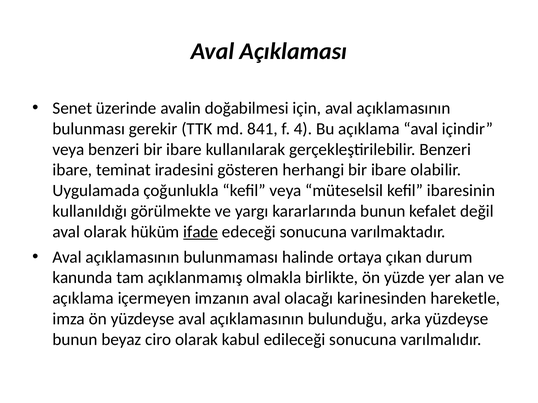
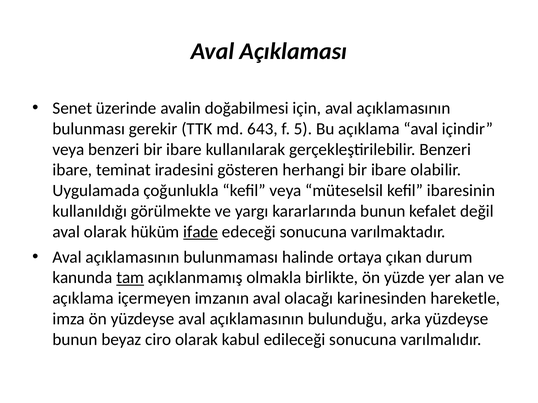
841: 841 -> 643
4: 4 -> 5
tam underline: none -> present
